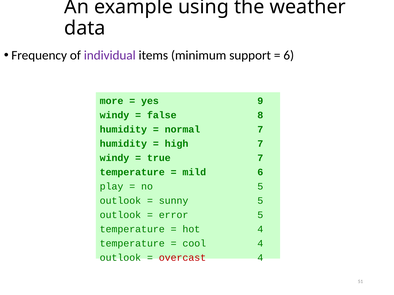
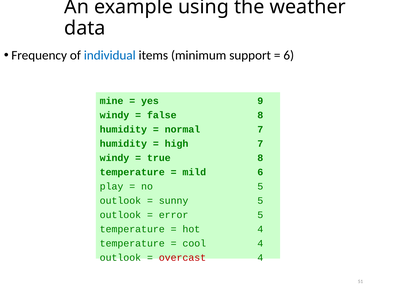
individual colour: purple -> blue
more: more -> mine
true 7: 7 -> 8
